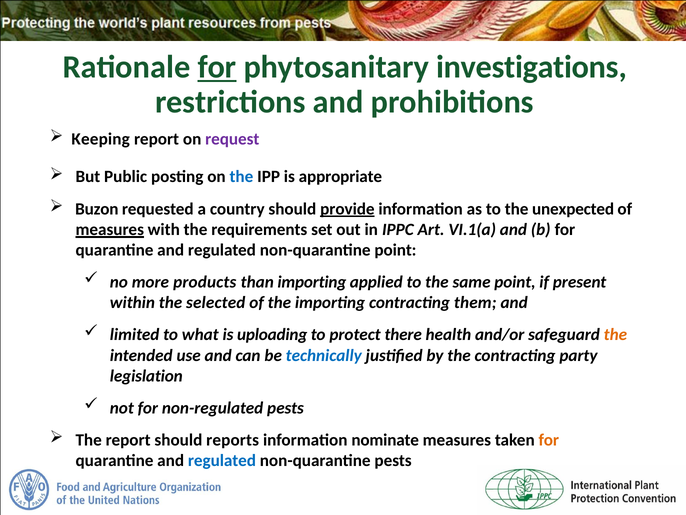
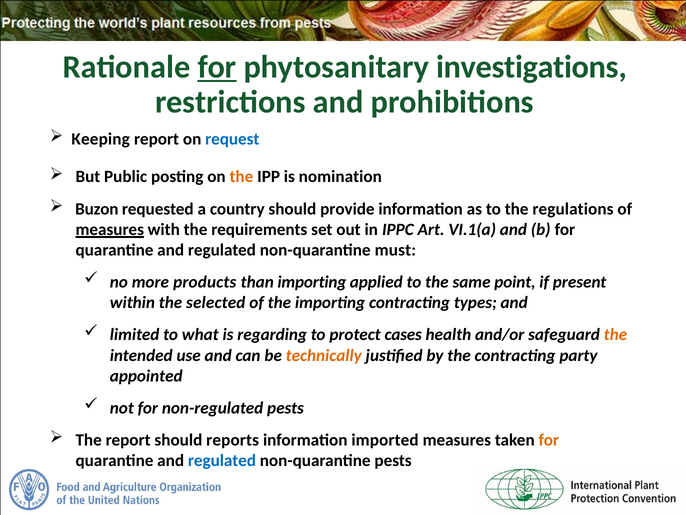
request colour: purple -> blue
the at (241, 177) colour: blue -> orange
appropriate: appropriate -> nomination
provide underline: present -> none
unexpected: unexpected -> regulations
non-quarantine point: point -> must
them: them -> types
uploading: uploading -> regarding
there: there -> cases
technically colour: blue -> orange
legislation: legislation -> appointed
nominate: nominate -> imported
